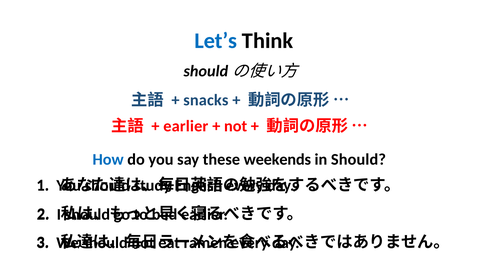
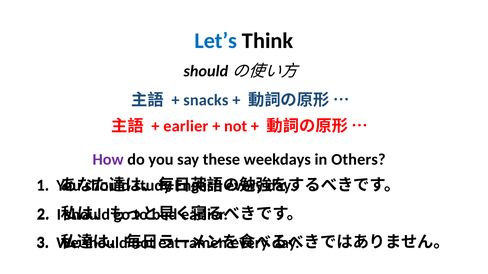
How colour: blue -> purple
weekends: weekends -> weekdays
in Should: Should -> Others
